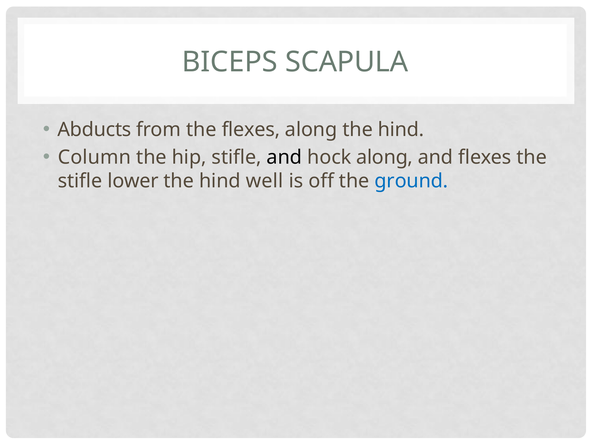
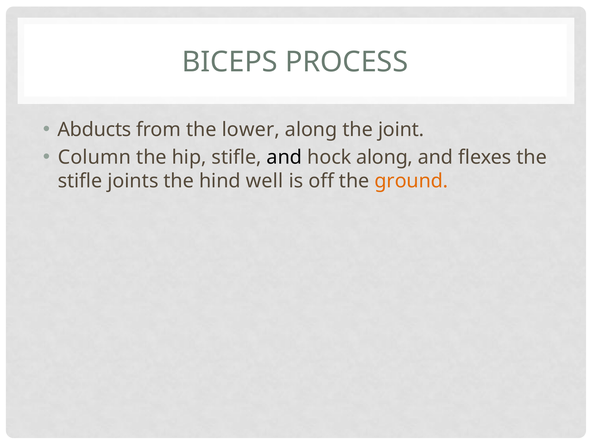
SCAPULA: SCAPULA -> PROCESS
the flexes: flexes -> lower
along the hind: hind -> joint
lower: lower -> joints
ground colour: blue -> orange
